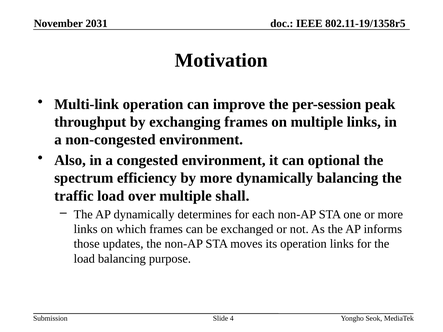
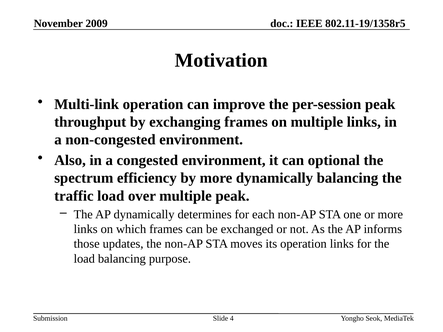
2031: 2031 -> 2009
multiple shall: shall -> peak
